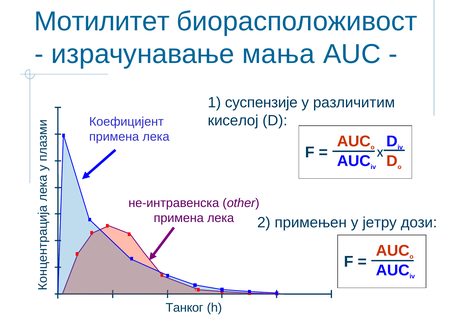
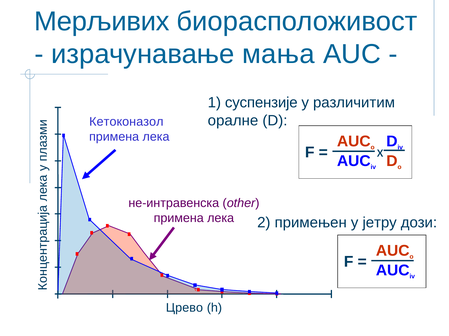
Мотилитет: Мотилитет -> Мерљивих
киселој: киселој -> оралне
Коефицијент: Коефицијент -> Кетоконазол
Танког: Танког -> Црево
